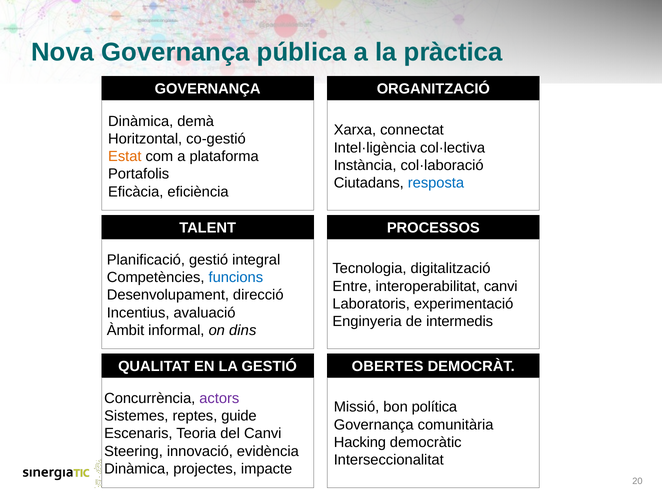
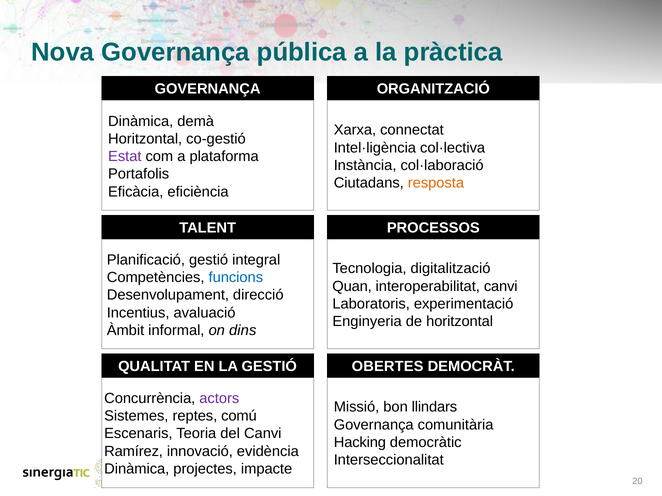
Estat colour: orange -> purple
resposta colour: blue -> orange
Entre: Entre -> Quan
de intermedis: intermedis -> horitzontal
política: política -> llindars
guide: guide -> comú
Steering: Steering -> Ramírez
